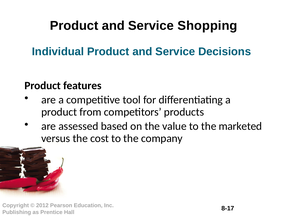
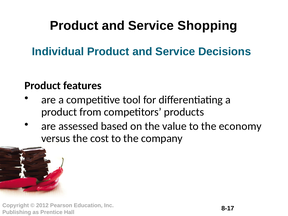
marketed: marketed -> economy
